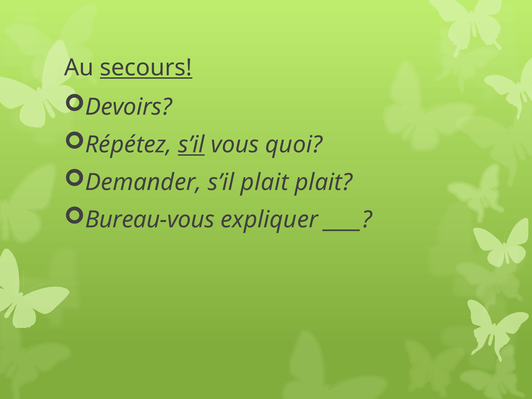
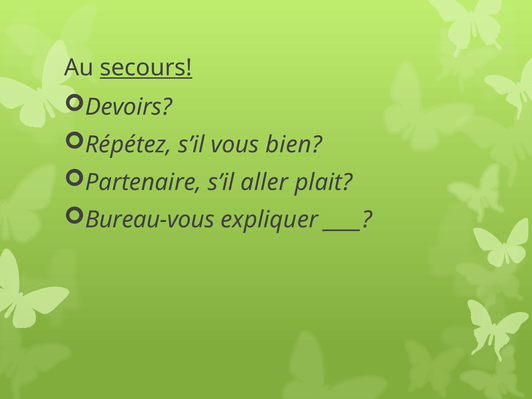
s’il at (191, 145) underline: present -> none
quoi: quoi -> bien
Demander: Demander -> Partenaire
s’il plait: plait -> aller
